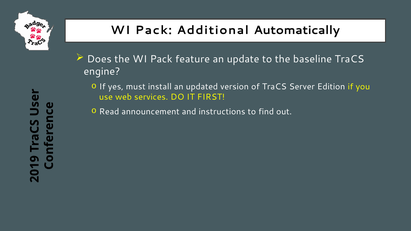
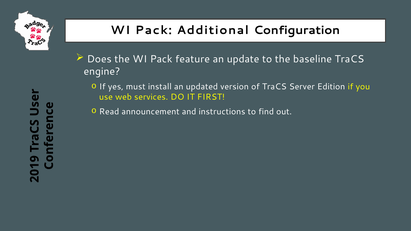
Automatically: Automatically -> Configuration
